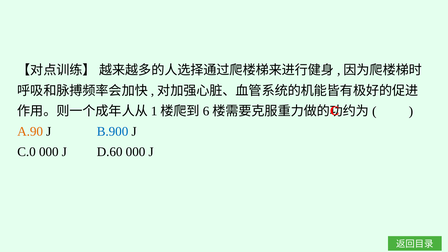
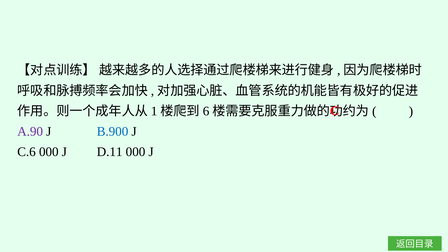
A.90 colour: orange -> purple
C.0: C.0 -> C.6
D.60: D.60 -> D.11
